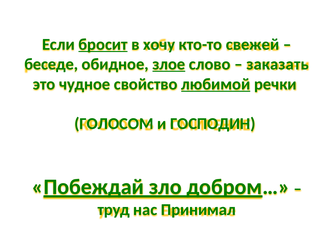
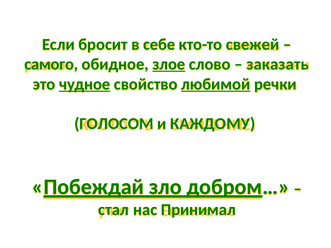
бросит underline: present -> none
хочу: хочу -> себе
беседе: беседе -> самого
чудное underline: none -> present
ГОСПОДИН: ГОСПОДИН -> КАЖДОМУ
труд: труд -> стал
